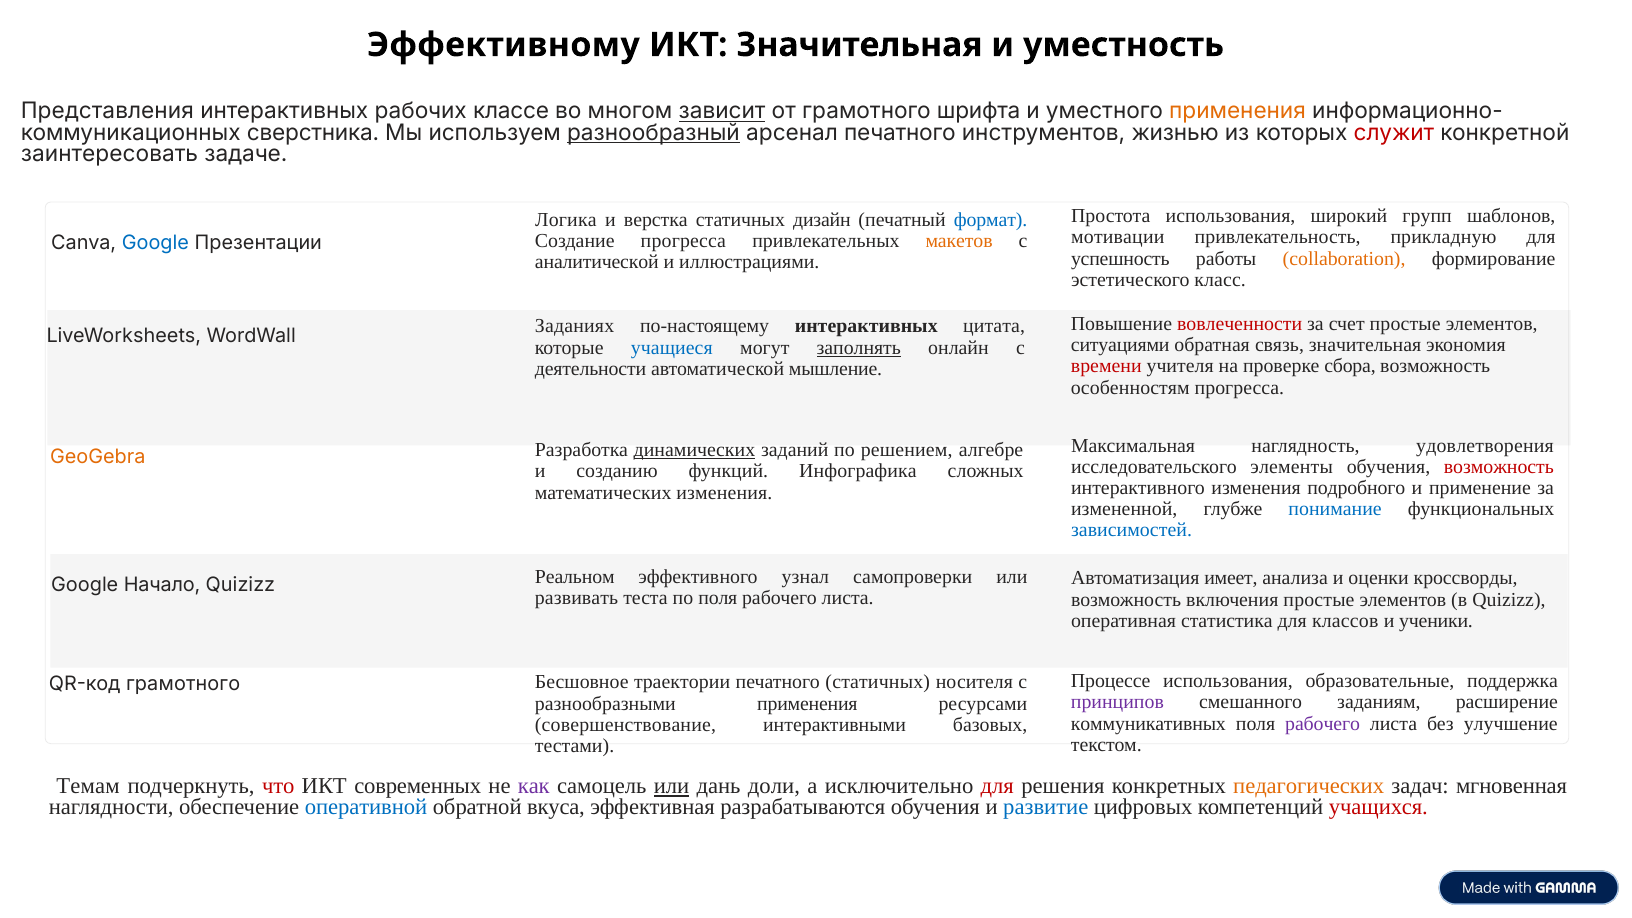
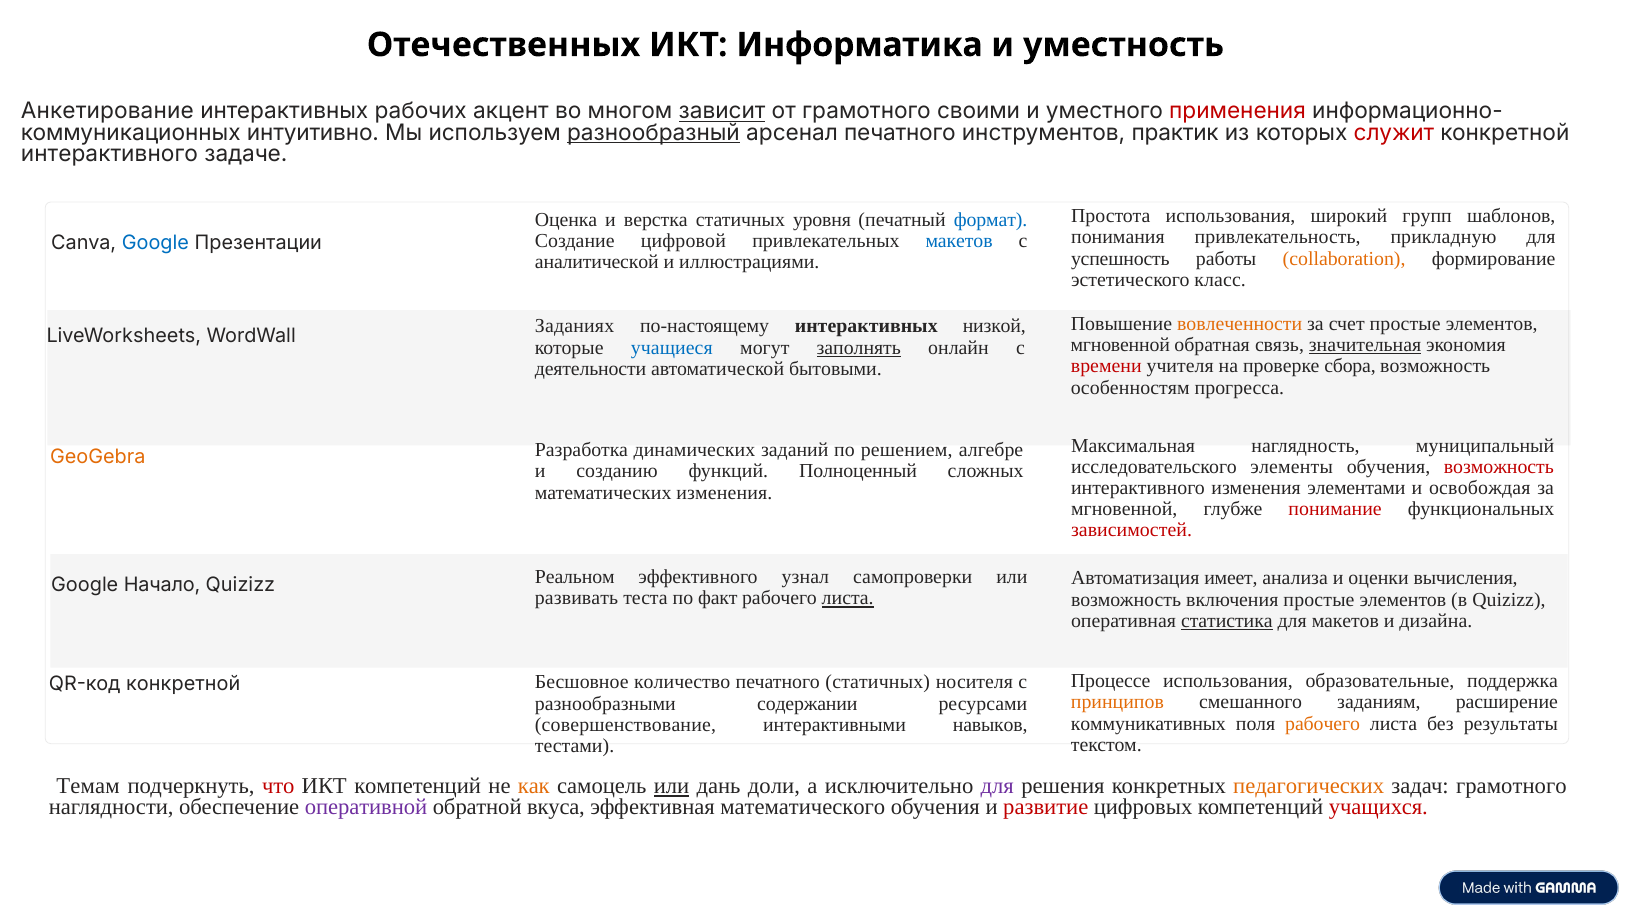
Эффективному: Эффективному -> Отечественных
ИКТ Значительная: Значительная -> Информатика
Представления: Представления -> Анкетирование
классе: классе -> акцент
шрифта: шрифта -> своими
применения at (1238, 111) colour: orange -> red
сверстника: сверстника -> интуитивно
жизнью: жизнью -> практик
заинтересовать at (109, 154): заинтересовать -> интерактивного
Логика: Логика -> Оценка
дизайн: дизайн -> уровня
мотивации: мотивации -> понимания
Создание прогресса: прогресса -> цифровой
макетов at (959, 241) colour: orange -> blue
вовлеченности colour: red -> orange
цитата: цитата -> низкой
ситуациями at (1120, 345): ситуациями -> мгновенной
значительная at (1365, 345) underline: none -> present
мышление: мышление -> бытовыми
удовлетворения: удовлетворения -> муниципальный
динамических underline: present -> none
Инфографика: Инфографика -> Полноценный
подробного: подробного -> элементами
применение: применение -> освобождая
измененной at (1124, 509): измененной -> мгновенной
понимание colour: blue -> red
зависимостей colour: blue -> red
кроссворды: кроссворды -> вычисления
по поля: поля -> факт
листа at (848, 598) underline: none -> present
статистика underline: none -> present
для классов: классов -> макетов
ученики: ученики -> дизайна
QR-код грамотного: грамотного -> конкретной
траектории: траектории -> количество
принципов colour: purple -> orange
разнообразными применения: применения -> содержании
рабочего at (1323, 724) colour: purple -> orange
улучшение: улучшение -> результаты
базовых: базовых -> навыков
ИКТ современных: современных -> компетенций
как colour: purple -> orange
для at (997, 786) colour: red -> purple
задач мгновенная: мгновенная -> грамотного
оперативной colour: blue -> purple
разрабатываются: разрабатываются -> математического
развитие colour: blue -> red
